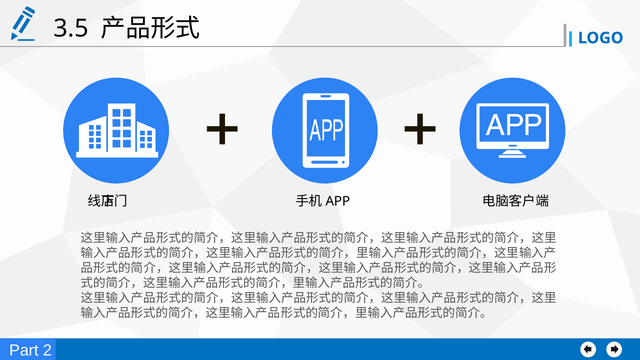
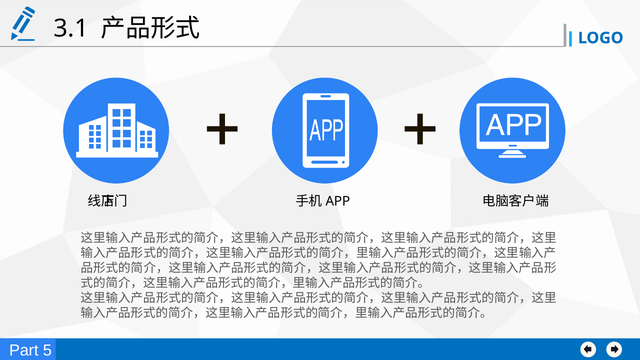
3.5: 3.5 -> 3.1
2: 2 -> 5
